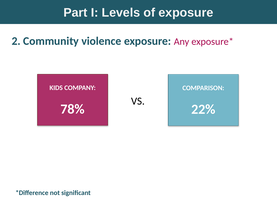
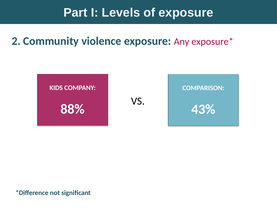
78%: 78% -> 88%
22%: 22% -> 43%
